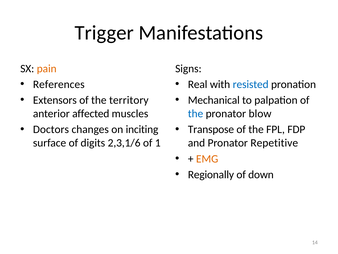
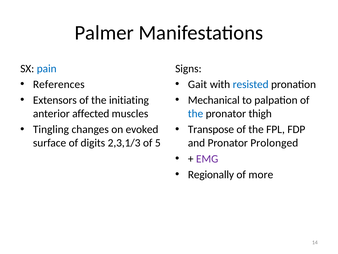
Trigger: Trigger -> Palmer
pain colour: orange -> blue
Real: Real -> Gait
territory: territory -> initiating
blow: blow -> thigh
Doctors: Doctors -> Tingling
inciting: inciting -> evoked
2,3,1/6: 2,3,1/6 -> 2,3,1/3
1: 1 -> 5
Repetitive: Repetitive -> Prolonged
EMG colour: orange -> purple
down: down -> more
